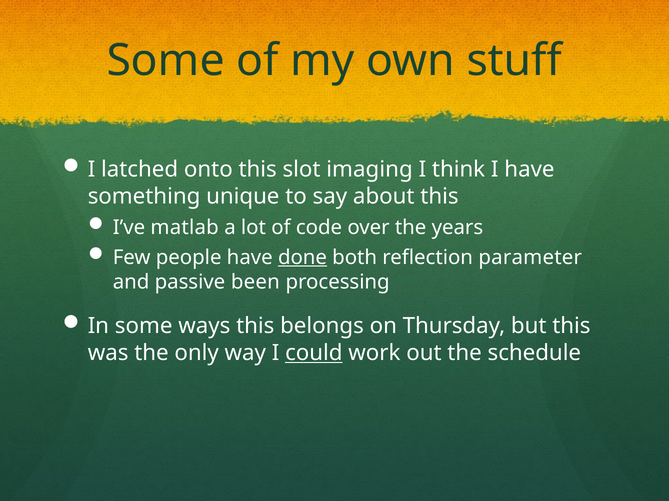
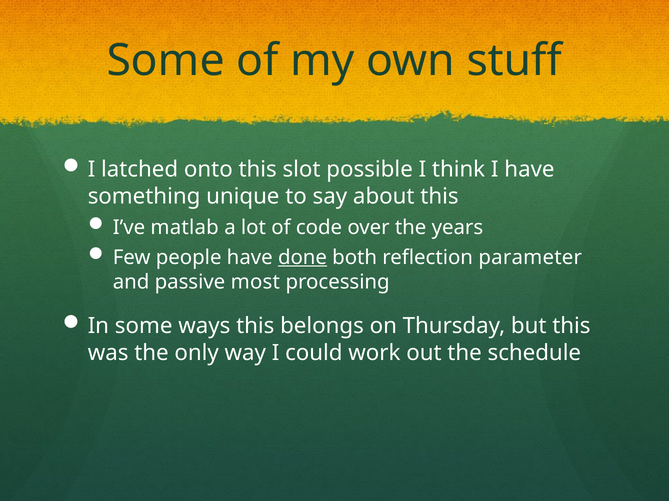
imaging: imaging -> possible
been: been -> most
could underline: present -> none
